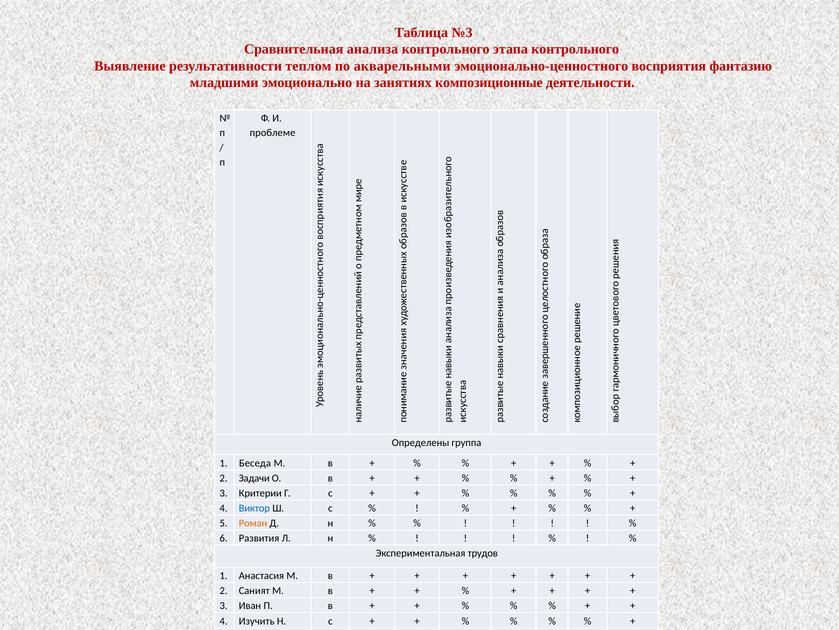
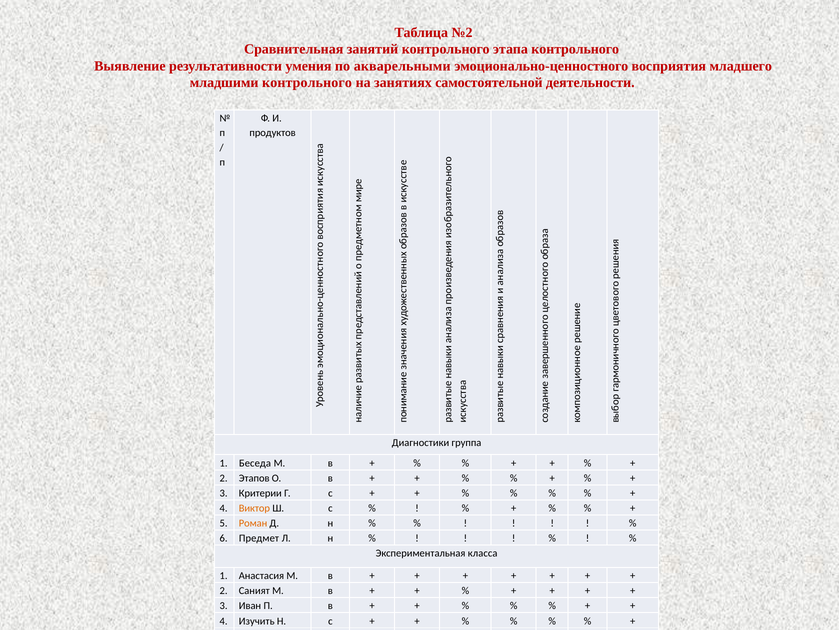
№3: №3 -> №2
анализа: анализа -> занятий
теплом: теплом -> умения
фантазию: фантазию -> младшего
младшими эмоционально: эмоционально -> контрольного
композиционные: композиционные -> самостоятельной
проблеме: проблеме -> продуктов
Определены: Определены -> Диагностики
Задачи: Задачи -> Этапов
Виктор colour: blue -> orange
6 Развития: Развития -> Предмет
трудов: трудов -> класса
